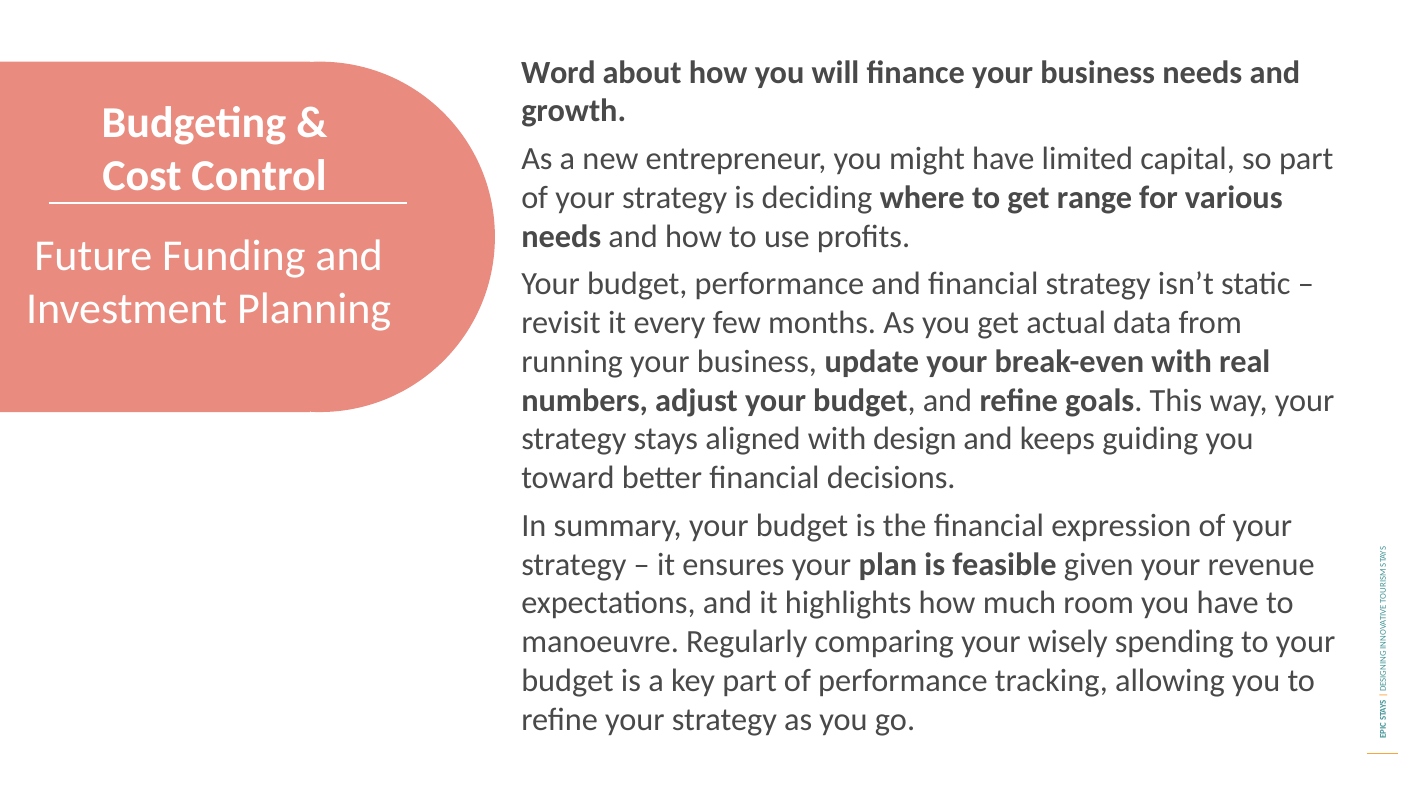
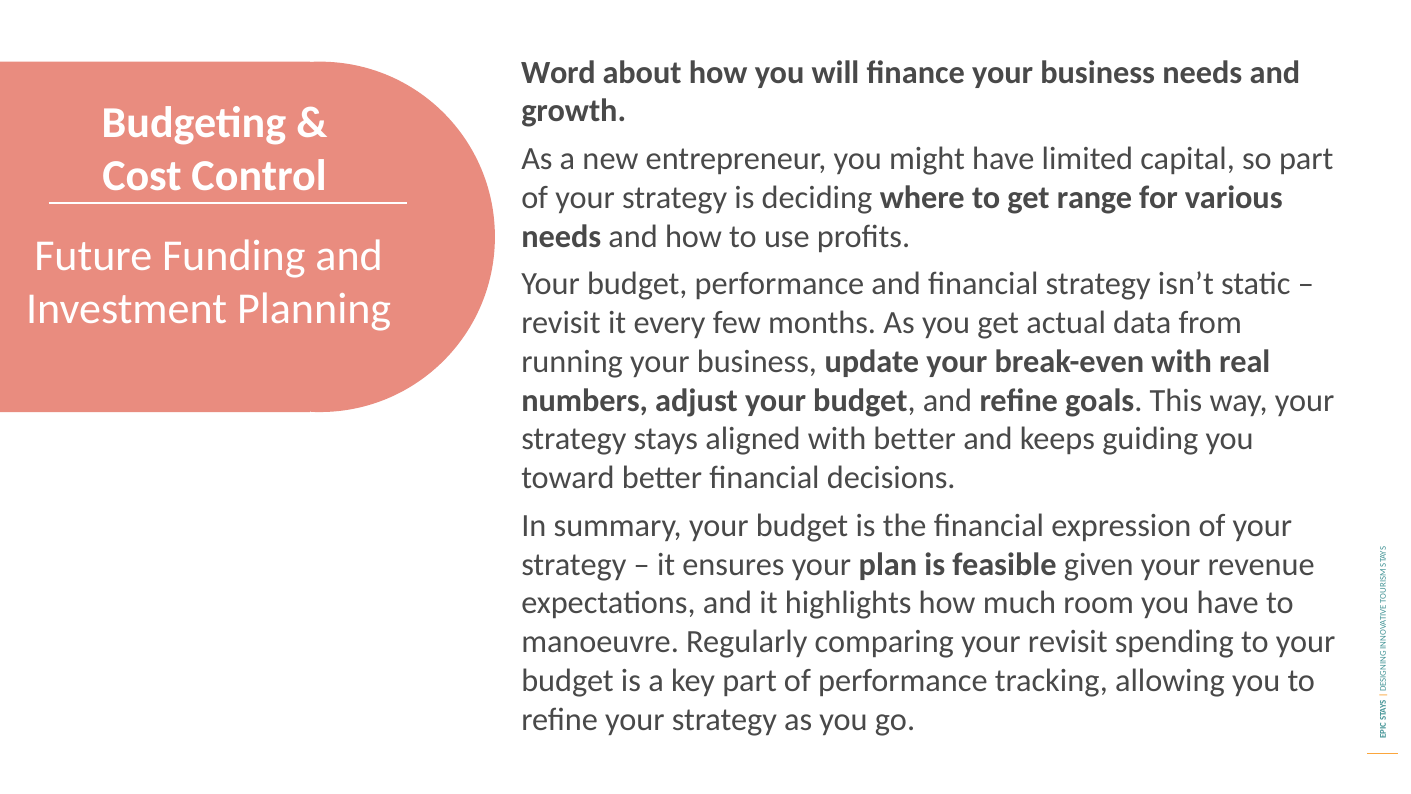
with design: design -> better
your wisely: wisely -> revisit
